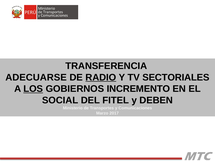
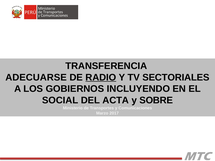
LOS underline: present -> none
INCREMENTO: INCREMENTO -> INCLUYENDO
FITEL: FITEL -> ACTA
DEBEN: DEBEN -> SOBRE
